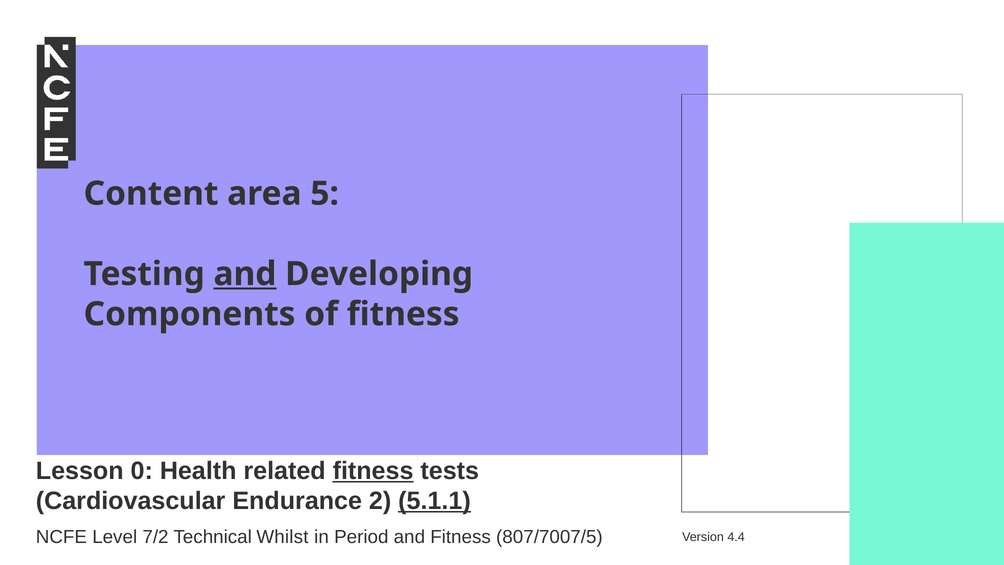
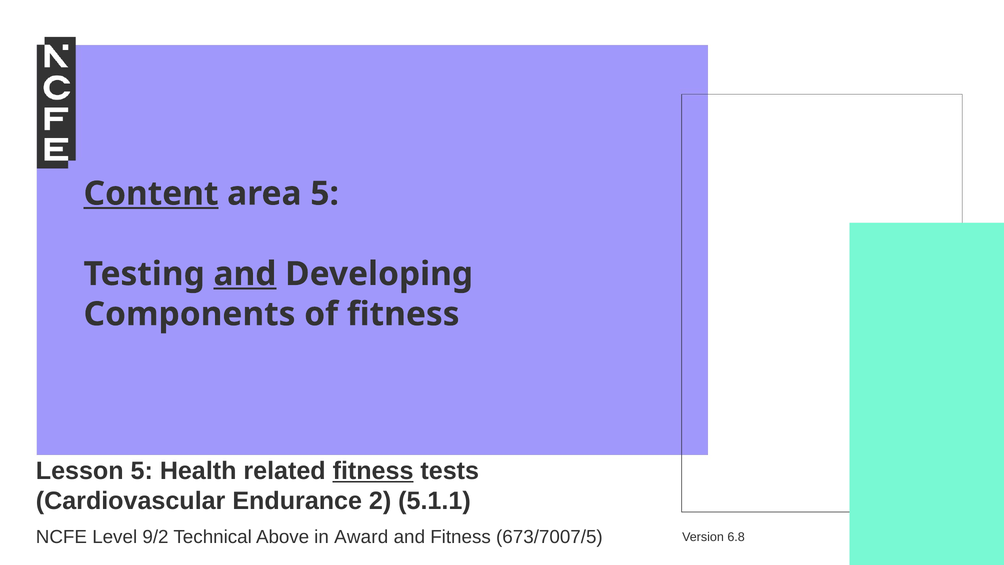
Content underline: none -> present
Lesson 0: 0 -> 5
5.1.1 underline: present -> none
7/2: 7/2 -> 9/2
Whilst: Whilst -> Above
Period: Period -> Award
807/7007/5: 807/7007/5 -> 673/7007/5
4.4: 4.4 -> 6.8
